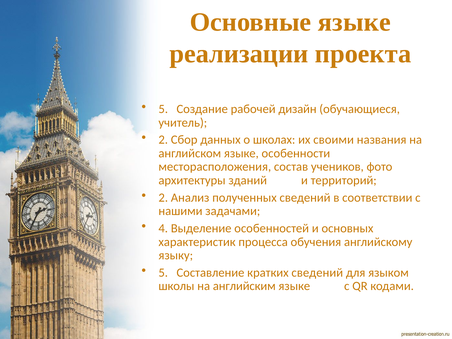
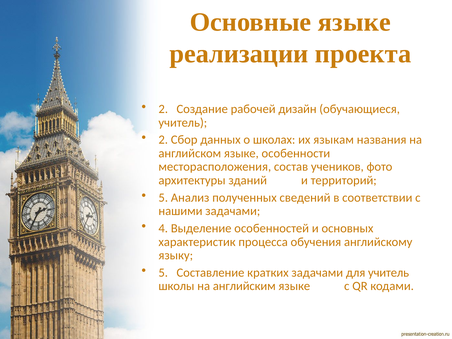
5 at (163, 109): 5 -> 2
своими: своими -> языкам
2 at (163, 198): 2 -> 5
кратких сведений: сведений -> задачами
для языком: языком -> учитель
